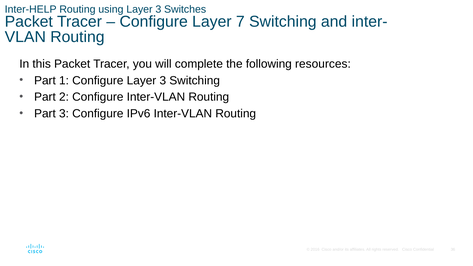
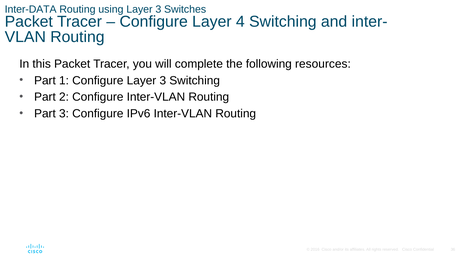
Inter-HELP: Inter-HELP -> Inter-DATA
7: 7 -> 4
